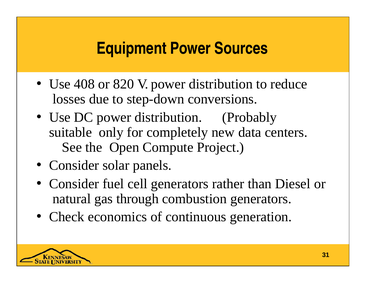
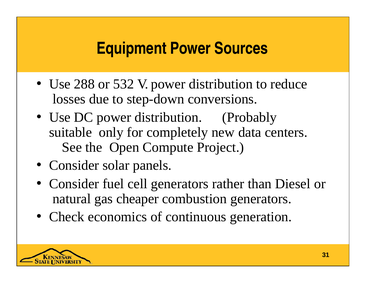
408: 408 -> 288
820: 820 -> 532
through: through -> cheaper
